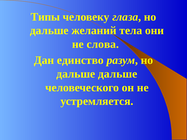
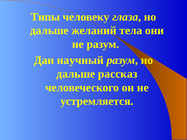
не слова: слова -> разум
единство: единство -> научный
дальше дальше: дальше -> рассказ
